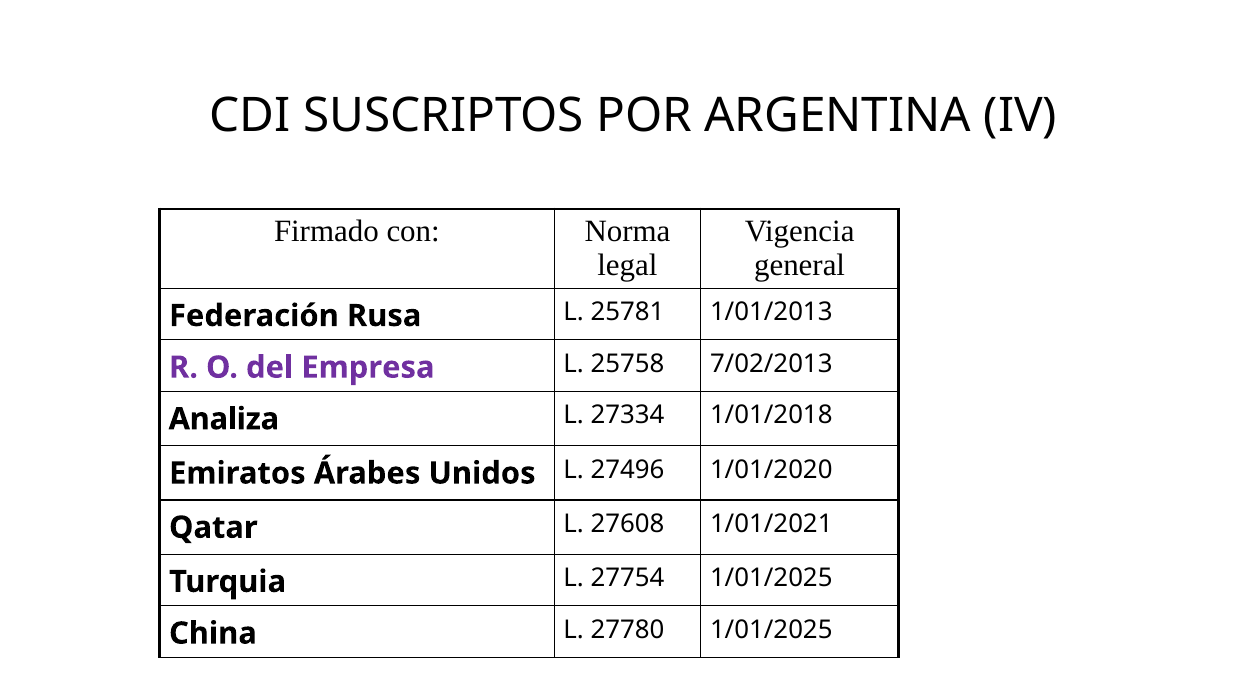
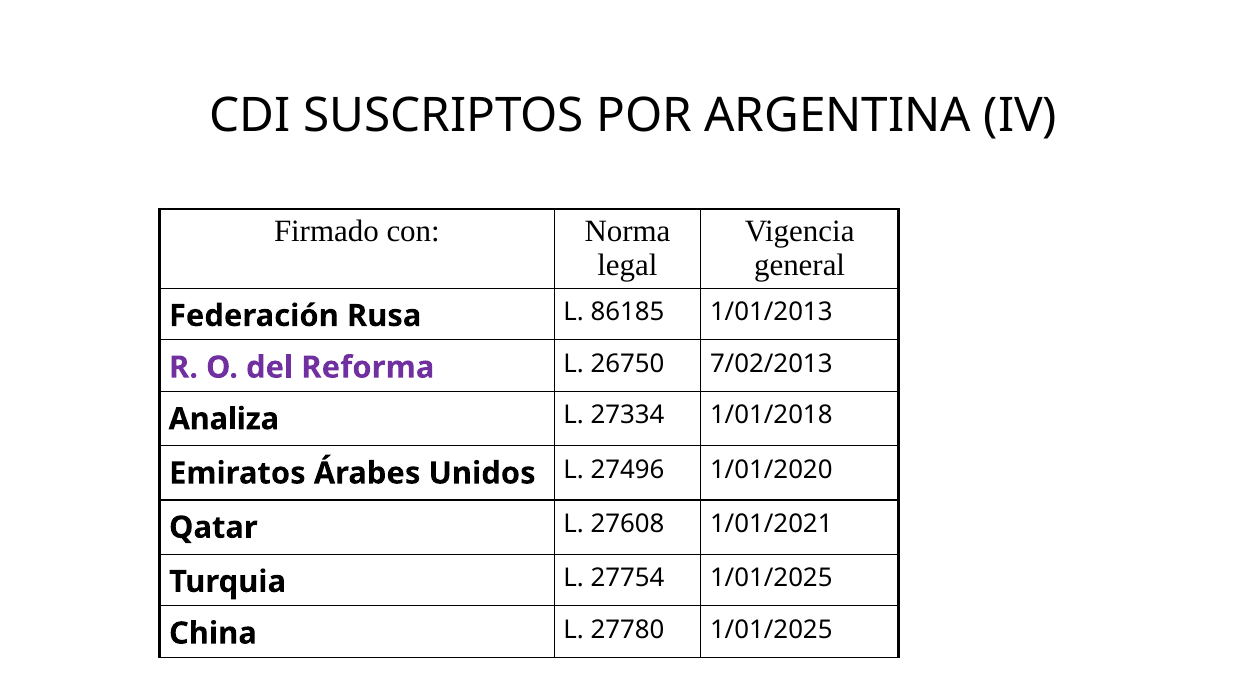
25781: 25781 -> 86185
Empresa: Empresa -> Reforma
25758: 25758 -> 26750
